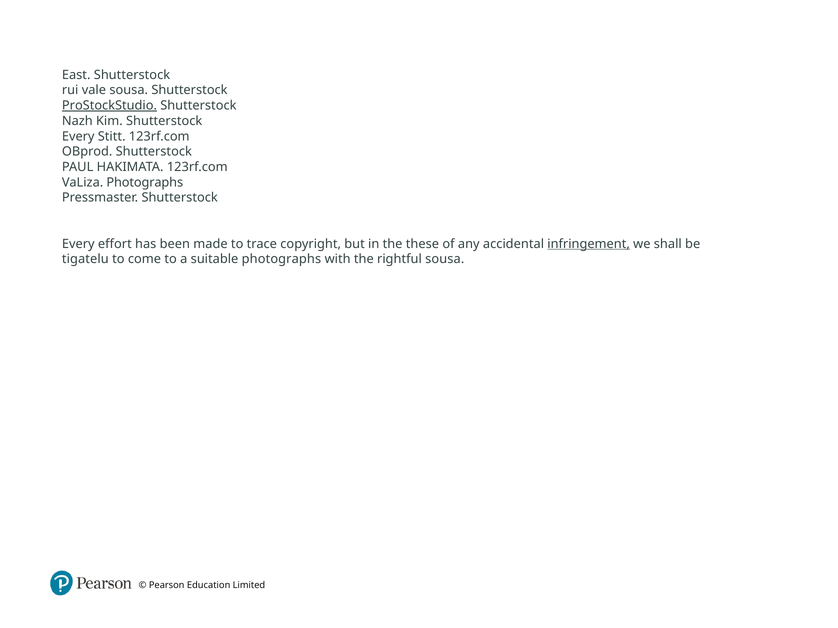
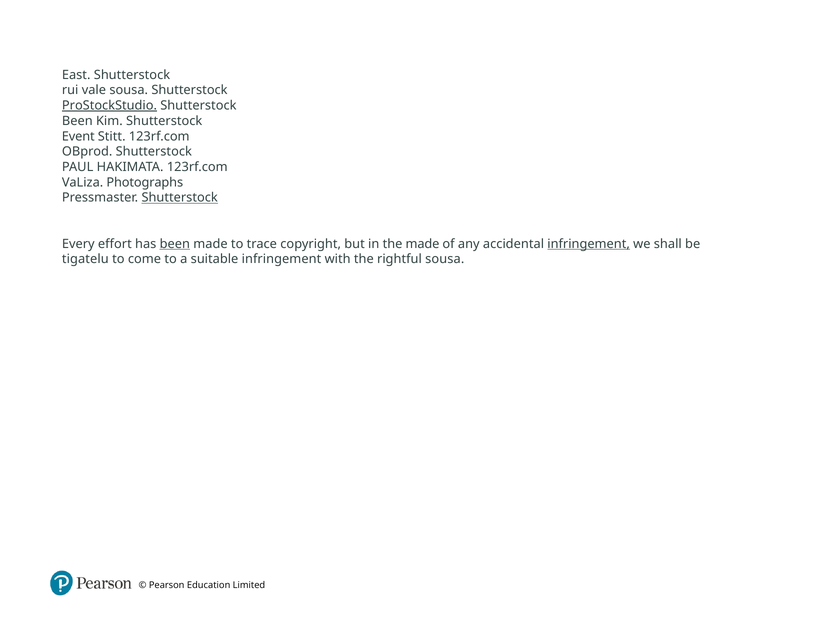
Nazh at (77, 121): Nazh -> Been
Every at (78, 136): Every -> Event
Shutterstock at (180, 198) underline: none -> present
been at (175, 244) underline: none -> present
the these: these -> made
suitable photographs: photographs -> infringement
